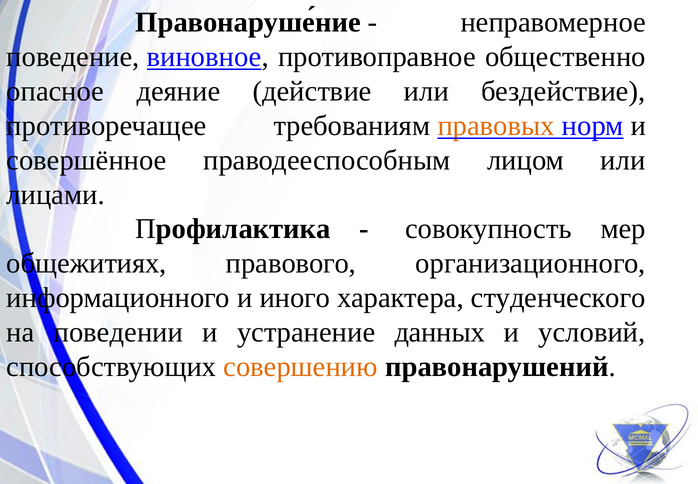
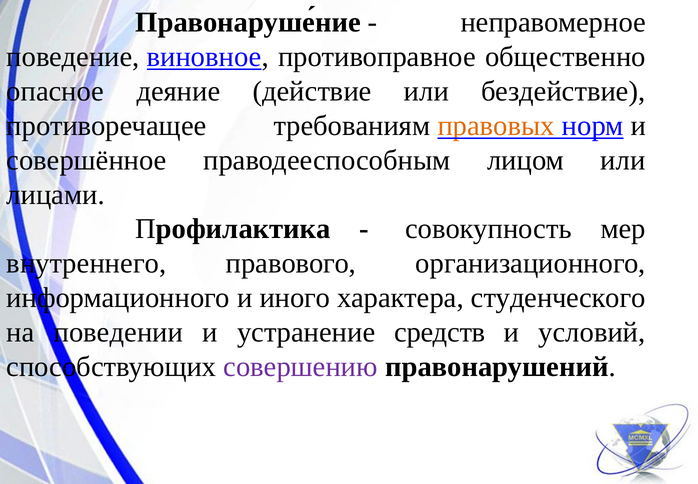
общежитиях: общежитиях -> внутреннего
данных: данных -> средств
совершению colour: orange -> purple
